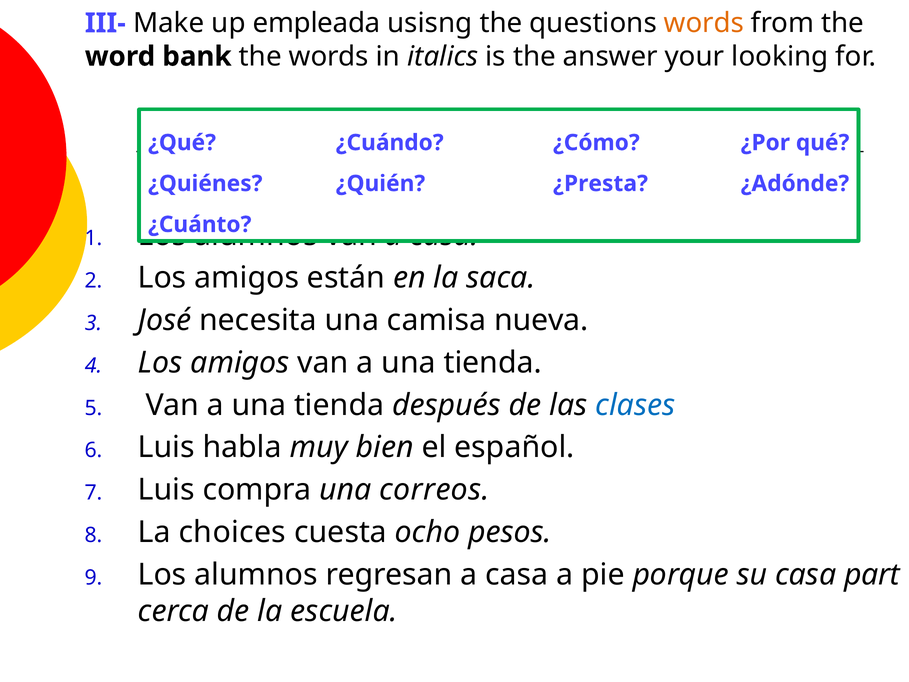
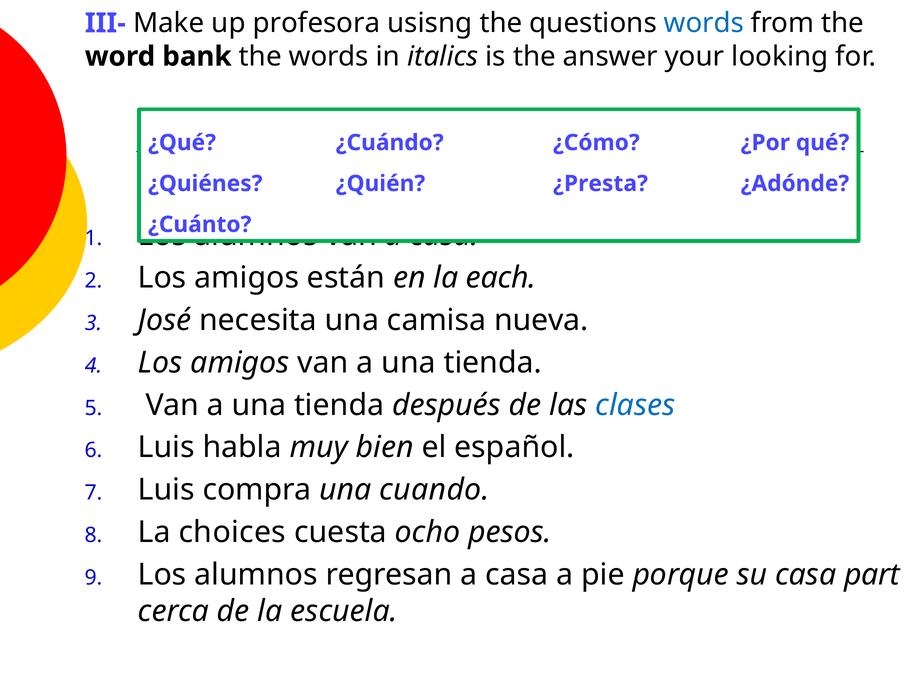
empleada: empleada -> profesora
words at (704, 23) colour: orange -> blue
saca: saca -> each
correos: correos -> cuando
